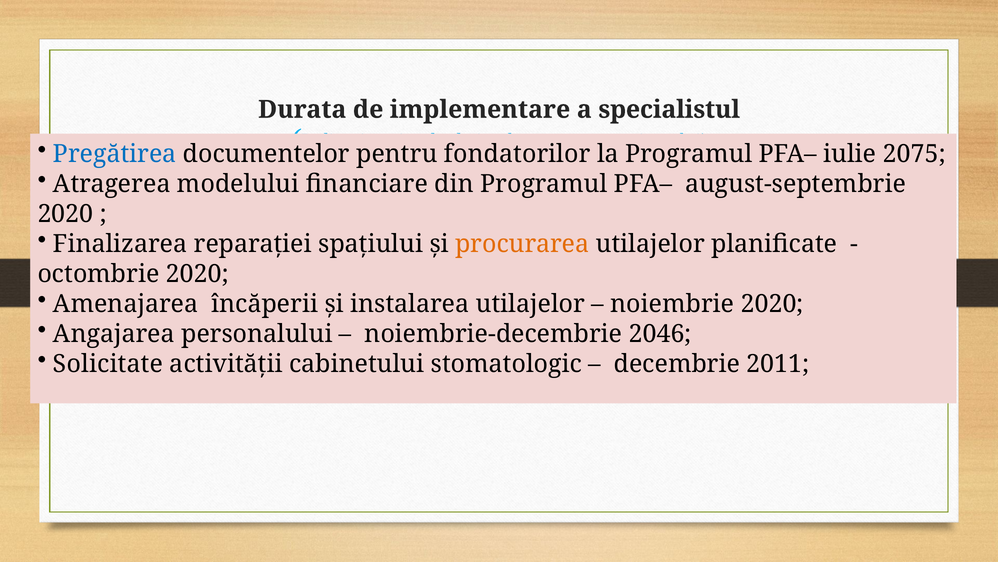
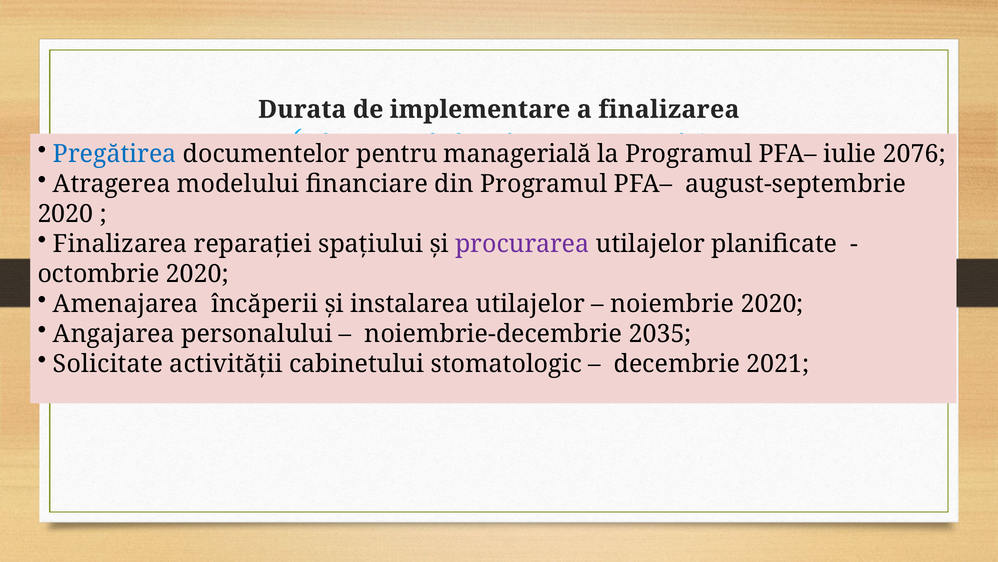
a specialistul: specialistul -> finalizarea
fondatorilor: fondatorilor -> managerială
2075: 2075 -> 2076
procurarea colour: orange -> purple
2046: 2046 -> 2035
2011: 2011 -> 2021
